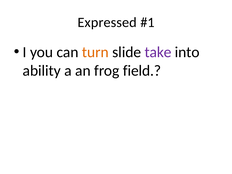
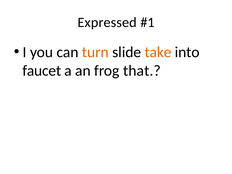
take colour: purple -> orange
ability: ability -> faucet
field: field -> that
